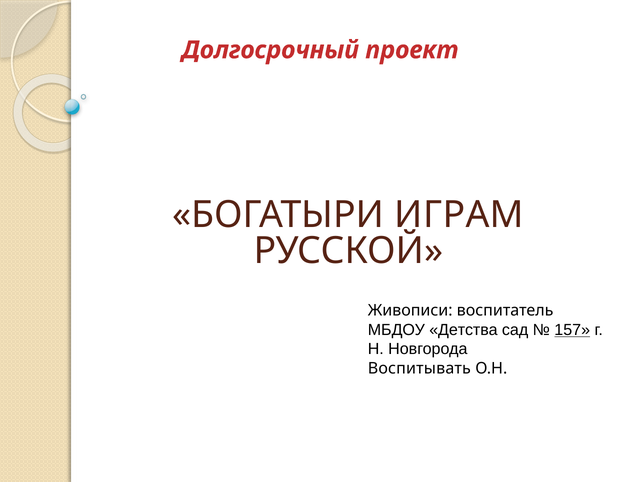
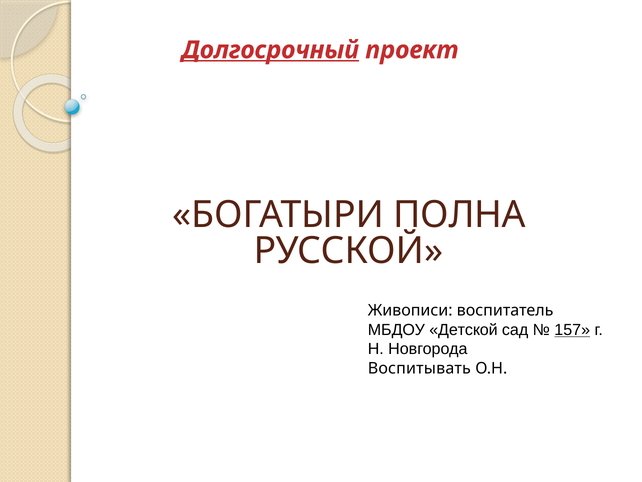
Долгосрочный underline: none -> present
ИГРАМ: ИГРАМ -> ПОЛНА
Детства: Детства -> Детской
